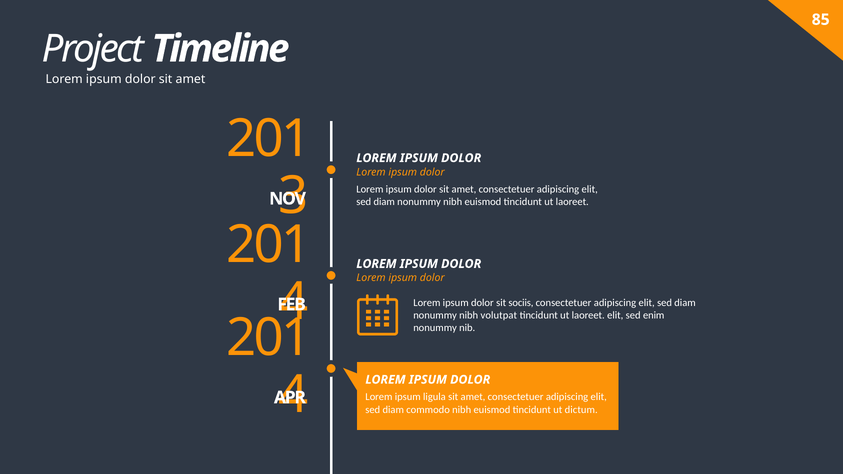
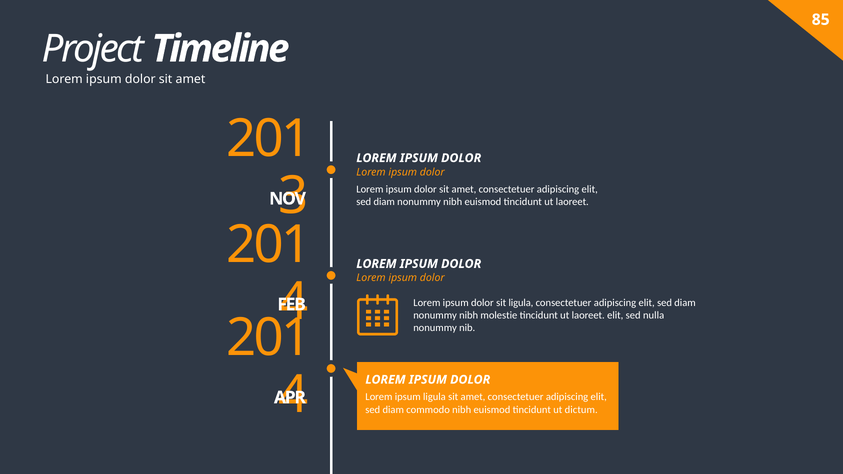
sit sociis: sociis -> ligula
volutpat: volutpat -> molestie
enim: enim -> nulla
